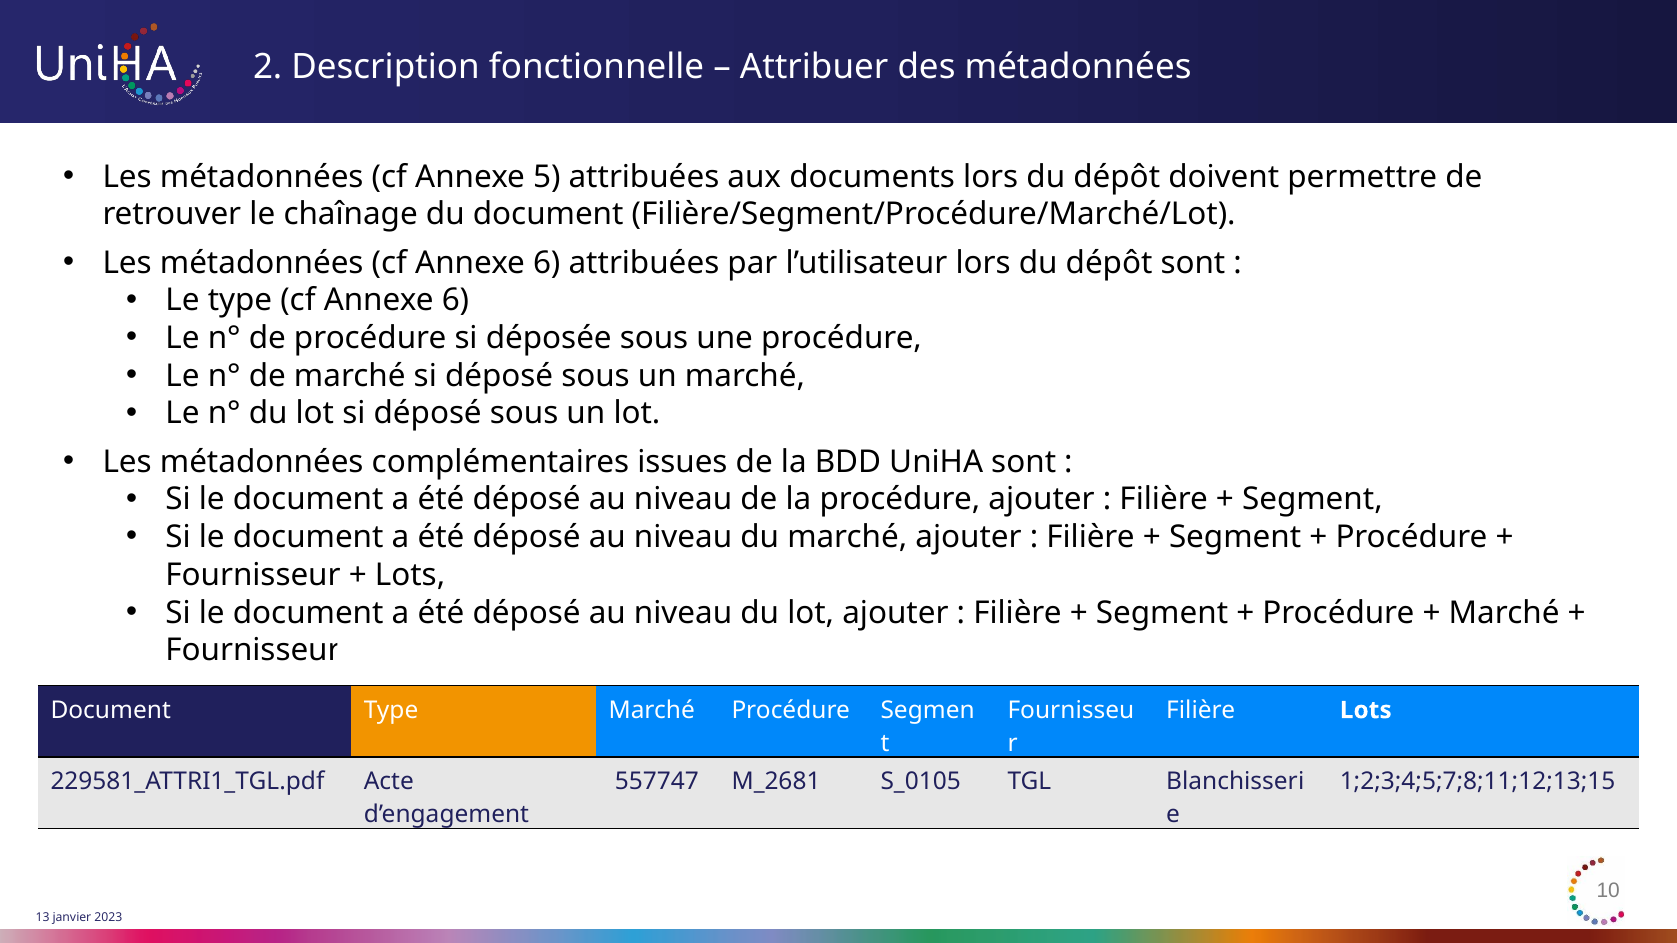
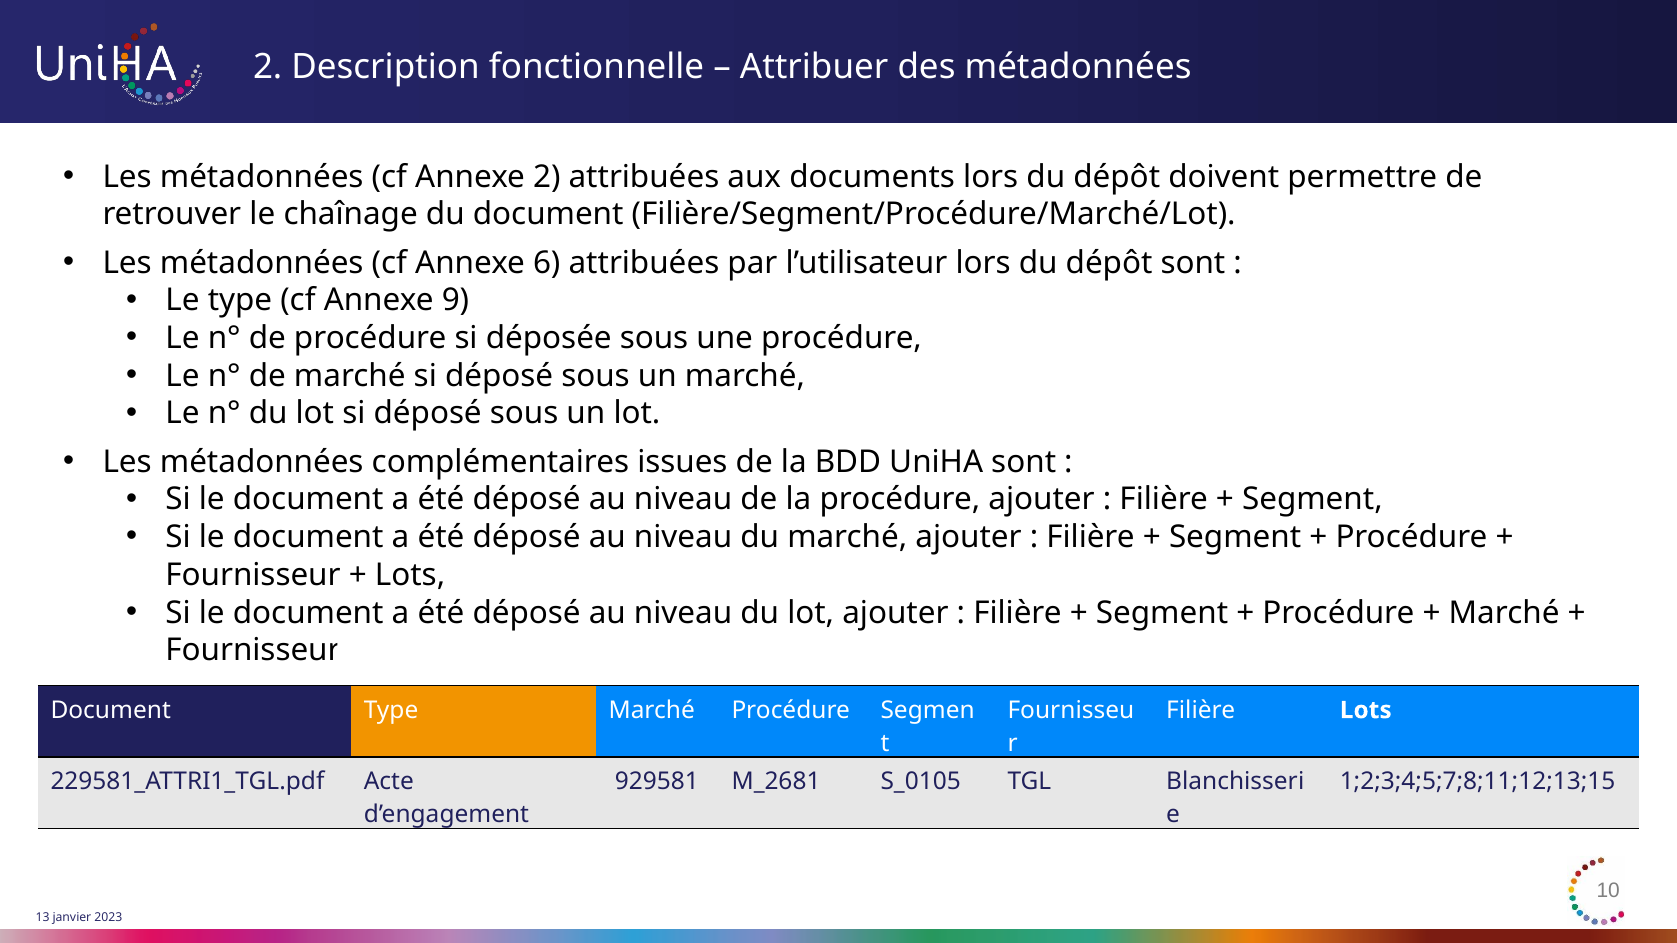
Annexe 5: 5 -> 2
type cf Annexe 6: 6 -> 9
557747: 557747 -> 929581
